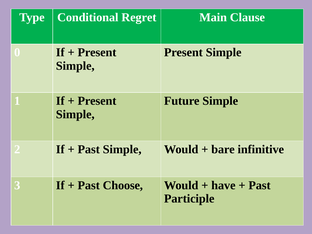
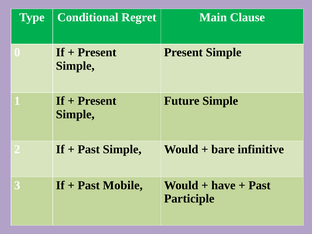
Choose: Choose -> Mobile
